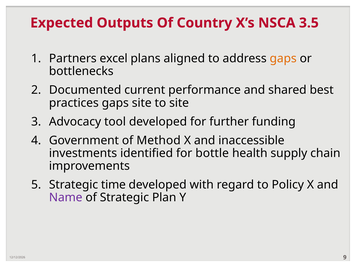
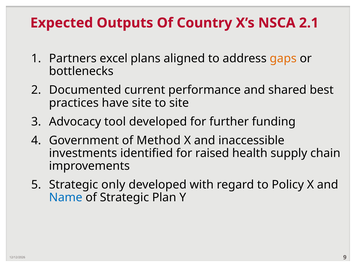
3.5: 3.5 -> 2.1
practices gaps: gaps -> have
bottle: bottle -> raised
time: time -> only
Name colour: purple -> blue
